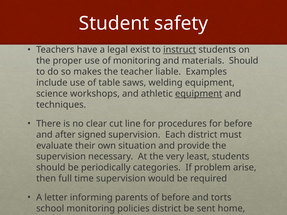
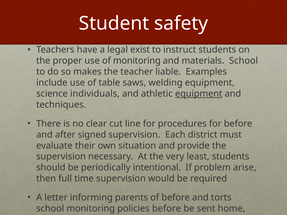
instruct underline: present -> none
materials Should: Should -> School
workshops: workshops -> individuals
categories: categories -> intentional
policies district: district -> before
